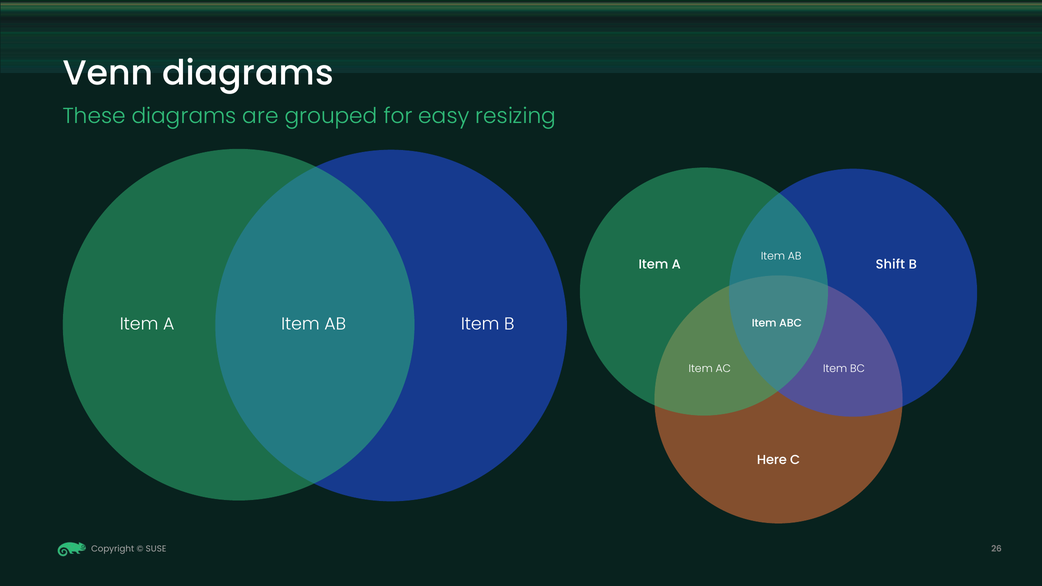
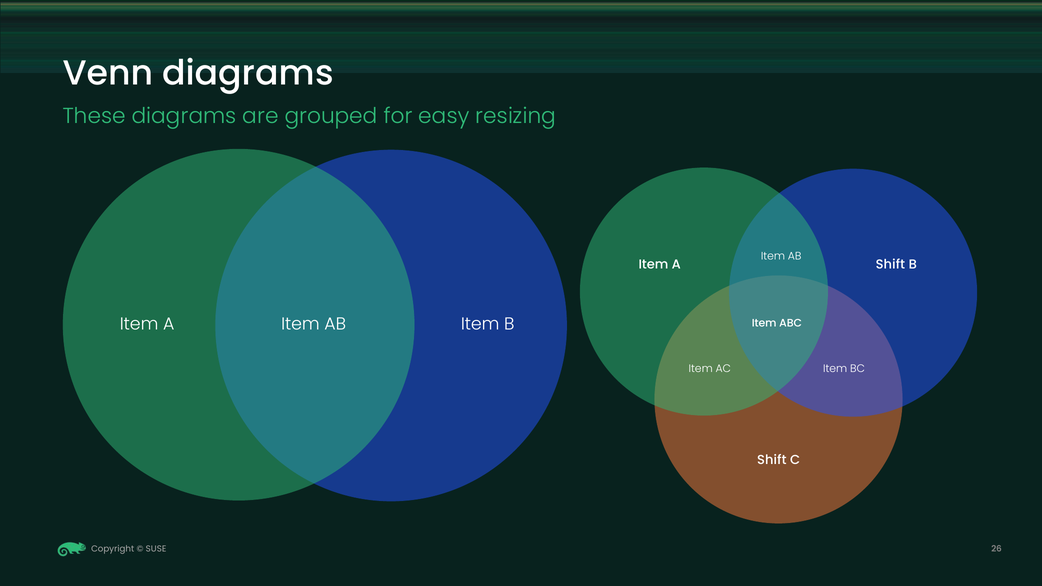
Here at (772, 460): Here -> Shift
